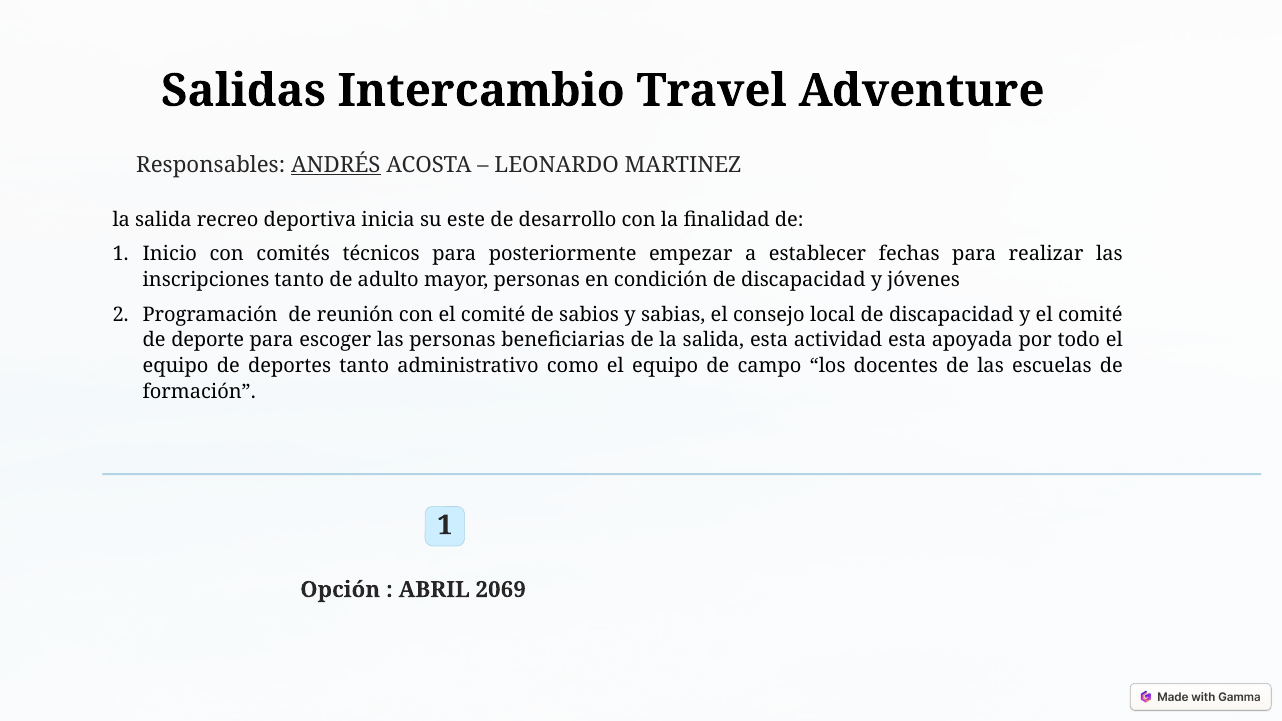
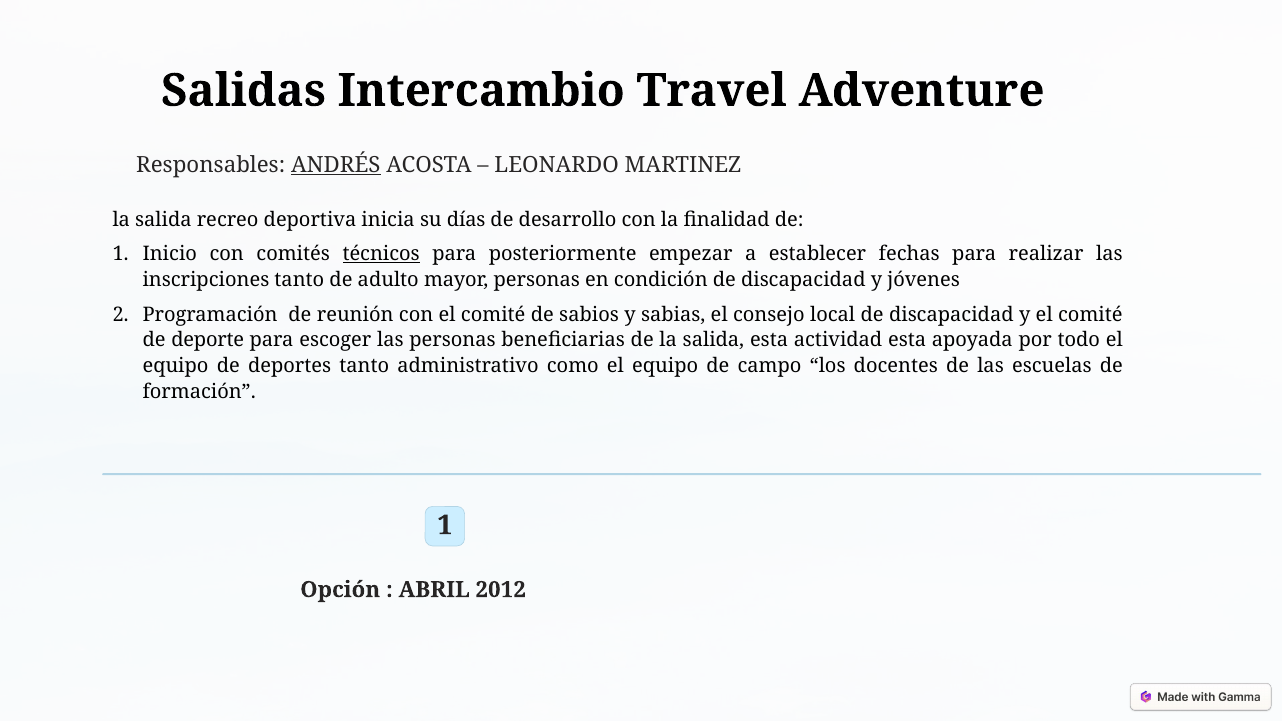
este: este -> días
técnicos underline: none -> present
2069: 2069 -> 2012
